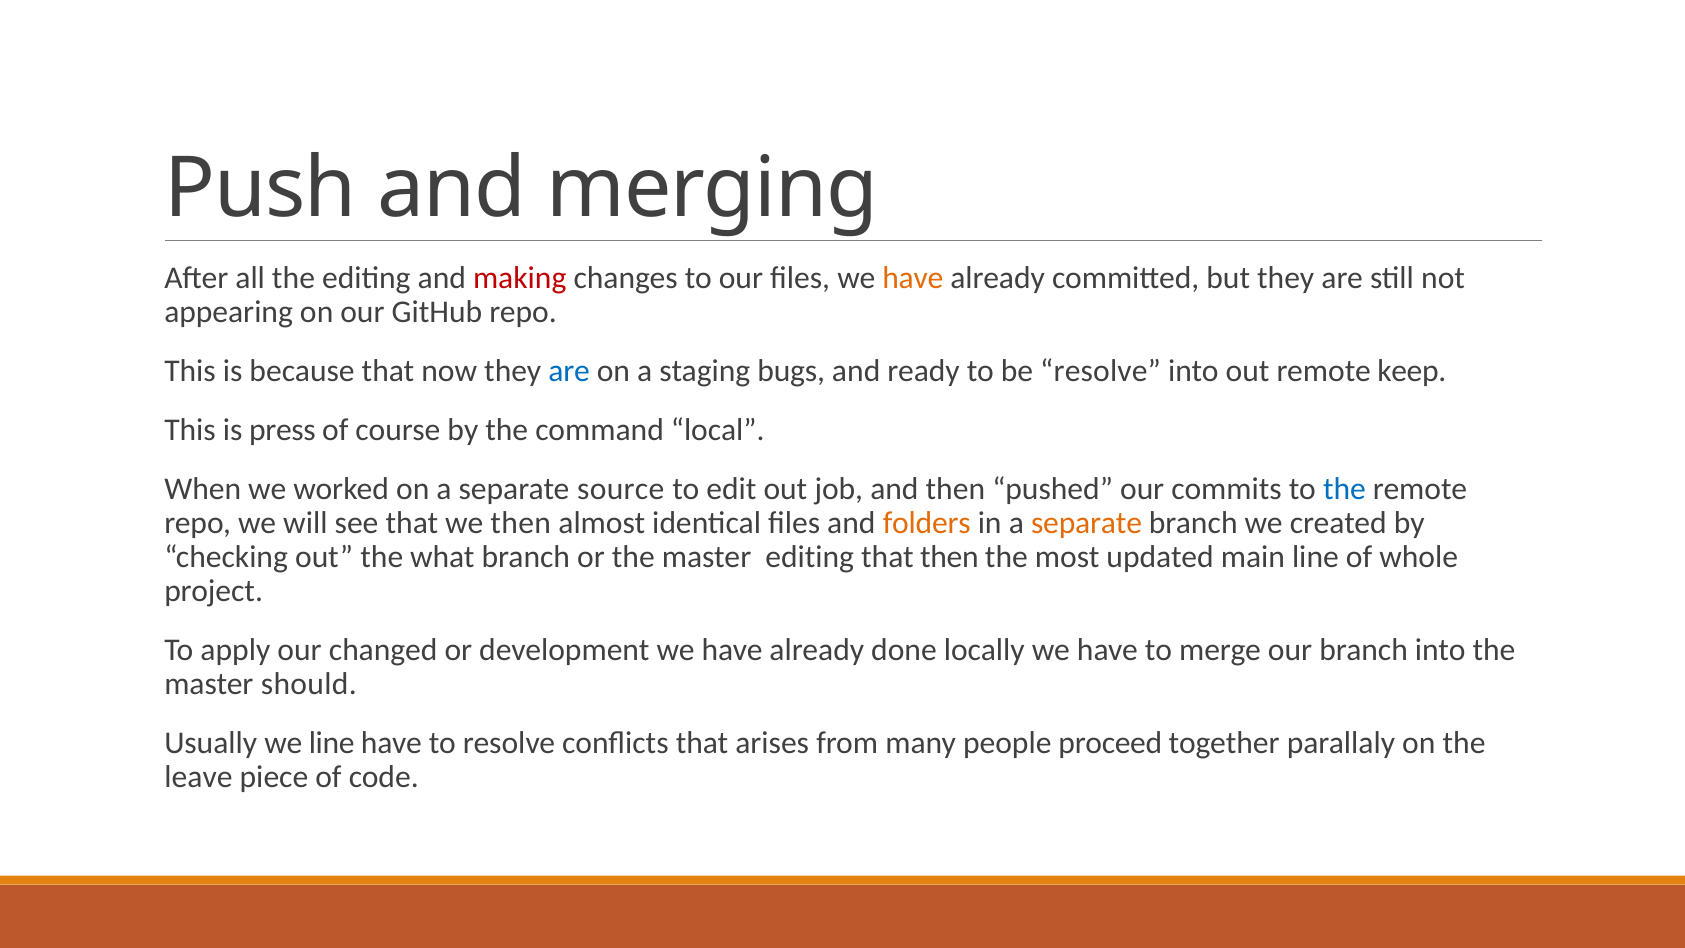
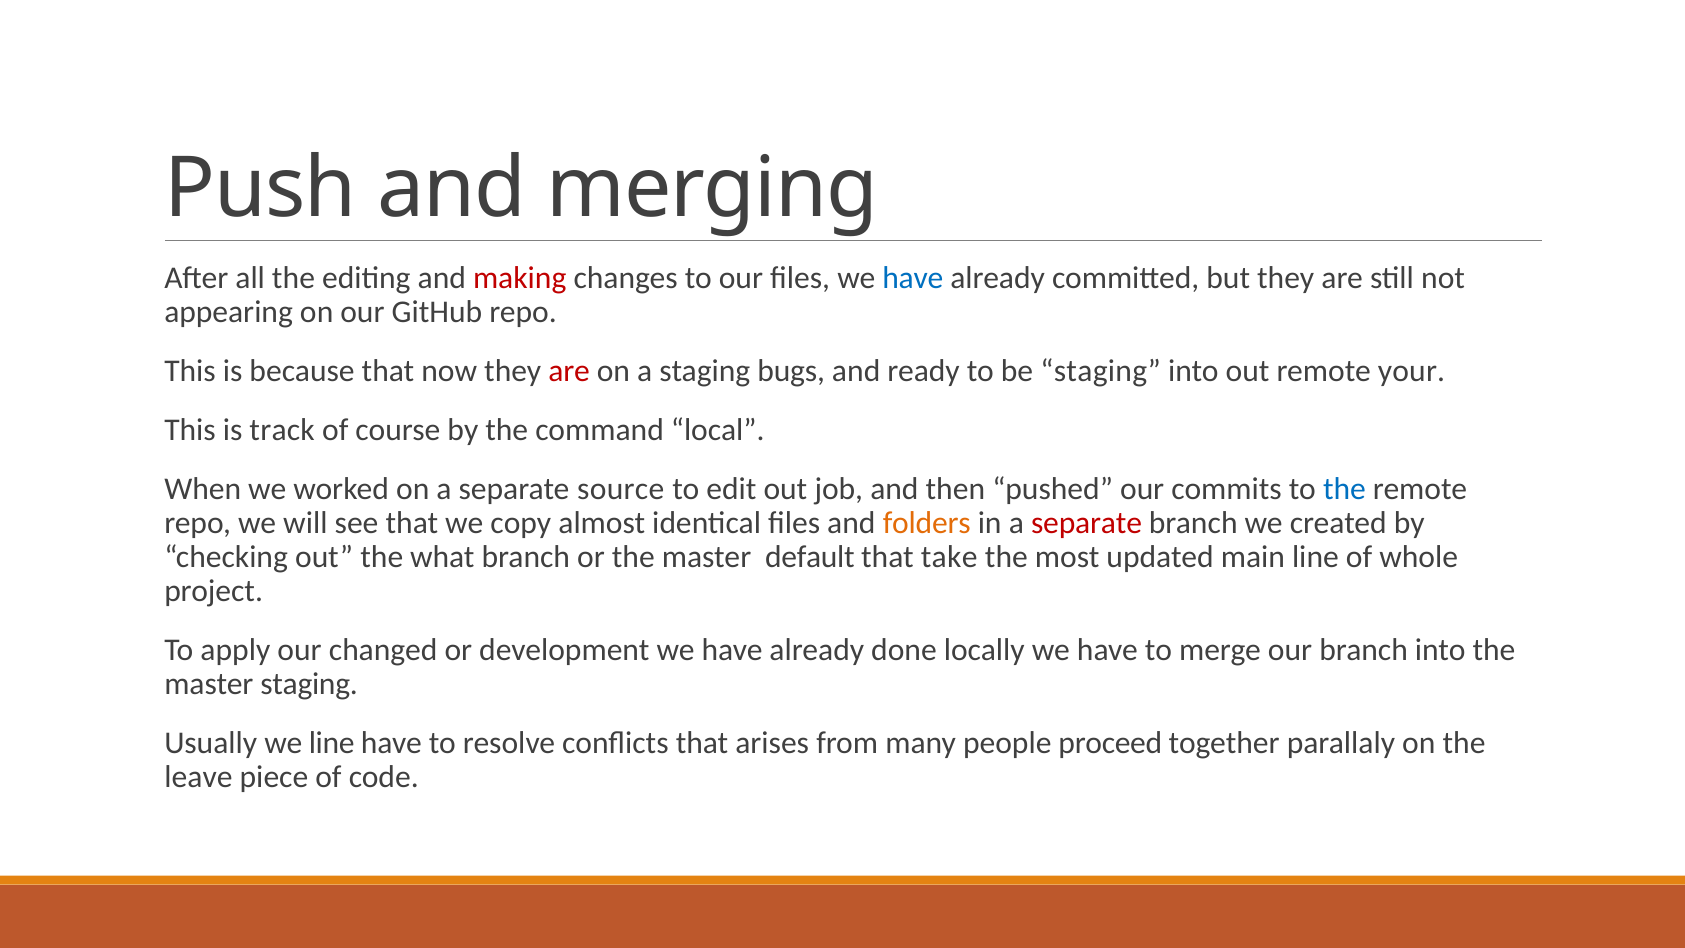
have at (913, 278) colour: orange -> blue
are at (569, 371) colour: blue -> red
be resolve: resolve -> staging
keep: keep -> your
press: press -> track
we then: then -> copy
separate at (1087, 523) colour: orange -> red
master editing: editing -> default
that then: then -> take
master should: should -> staging
